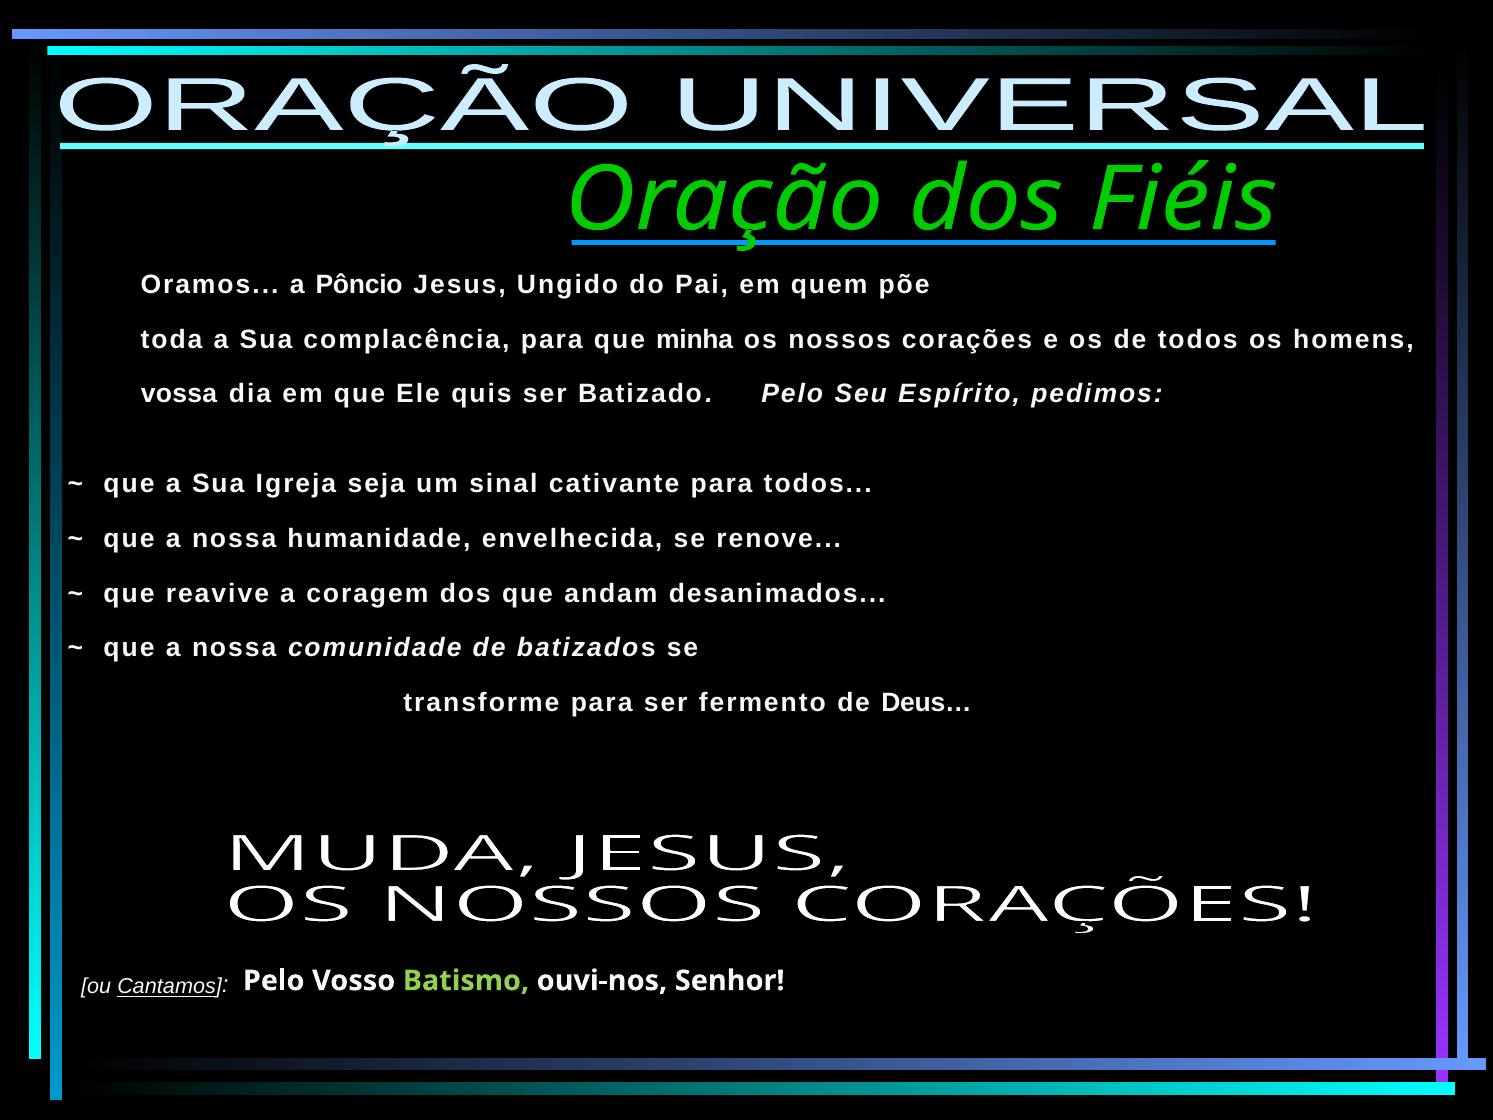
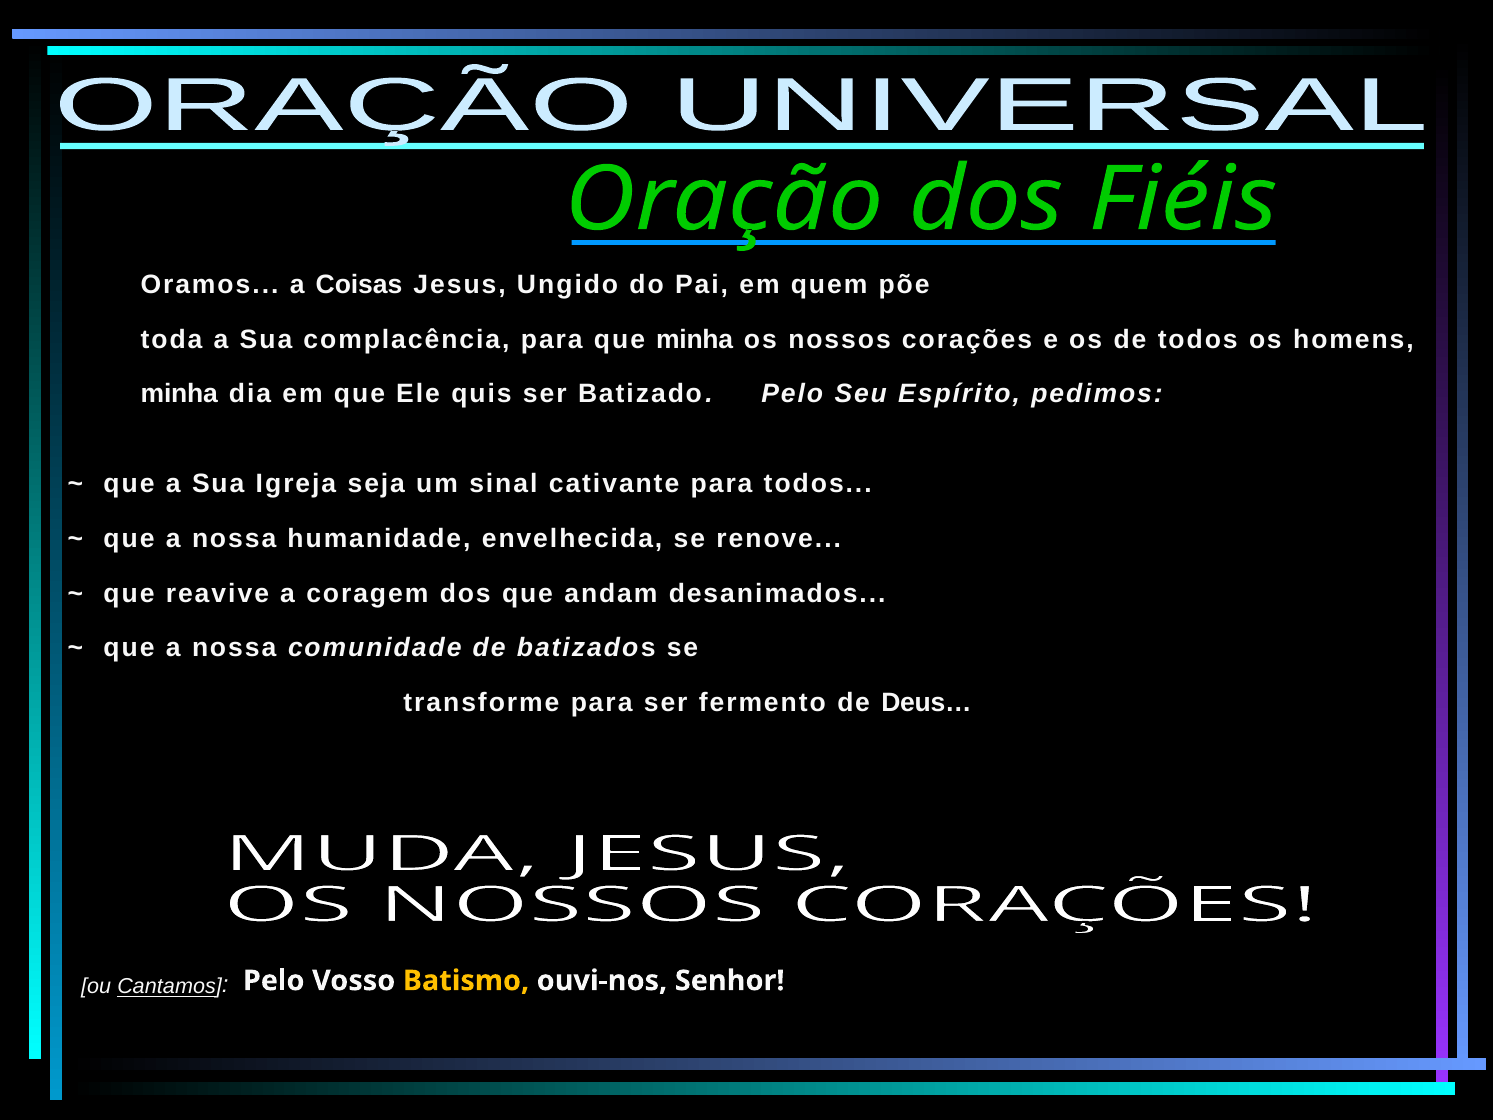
Pôncio: Pôncio -> Coisas
vossa at (179, 394): vossa -> minha
Batismo colour: light green -> yellow
